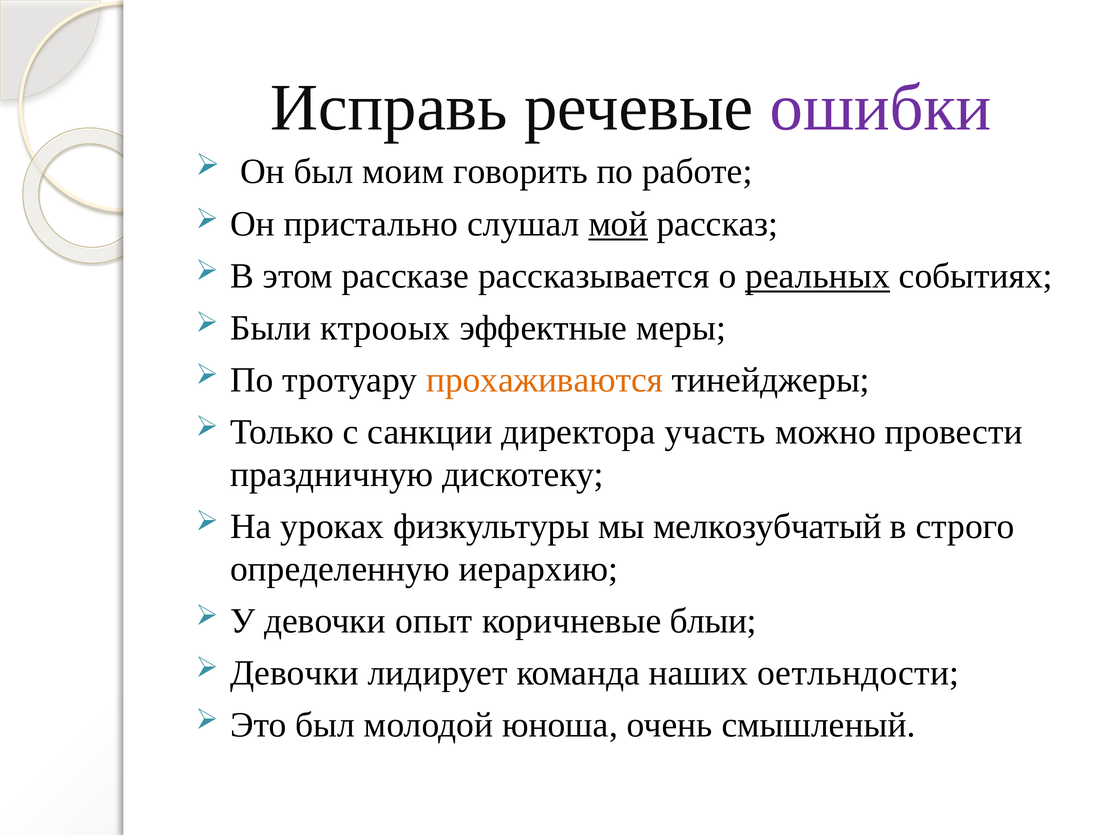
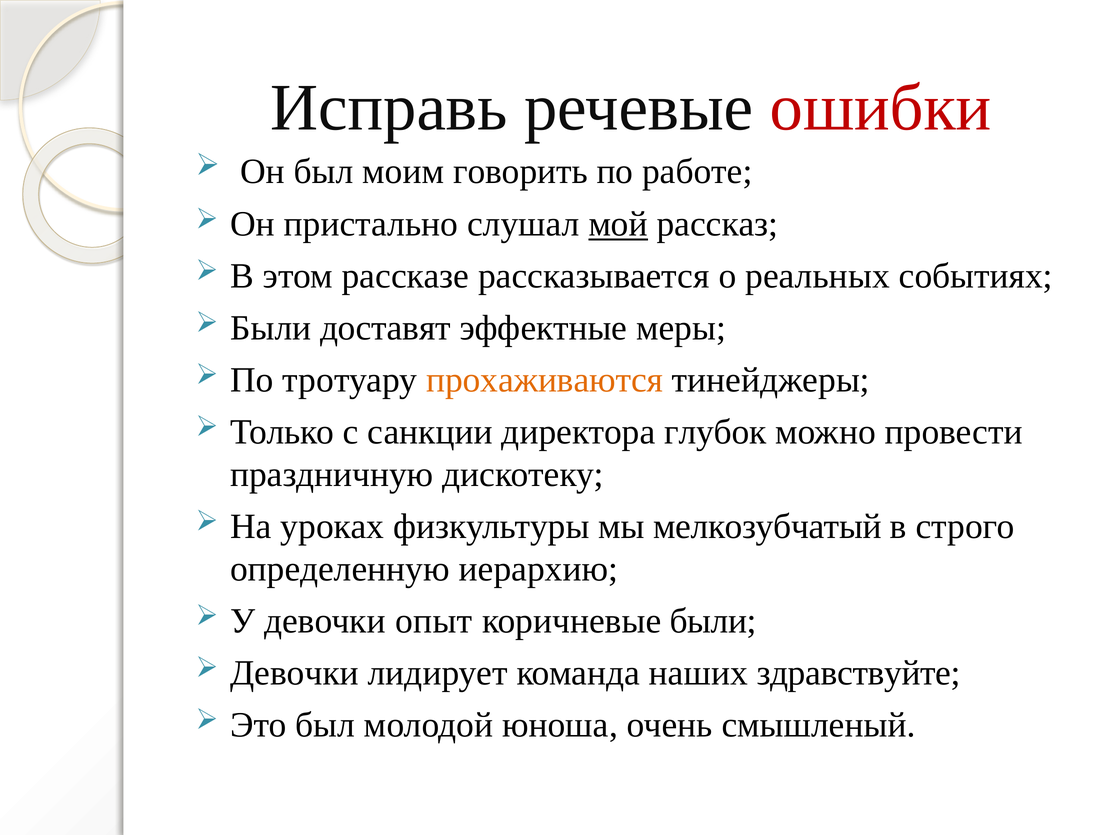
ошибки colour: purple -> red
реальных underline: present -> none
ктрооых: ктрооых -> доставят
участь: участь -> глубок
коричневые блыи: блыи -> были
оетльндости: оетльндости -> здравствуйте
